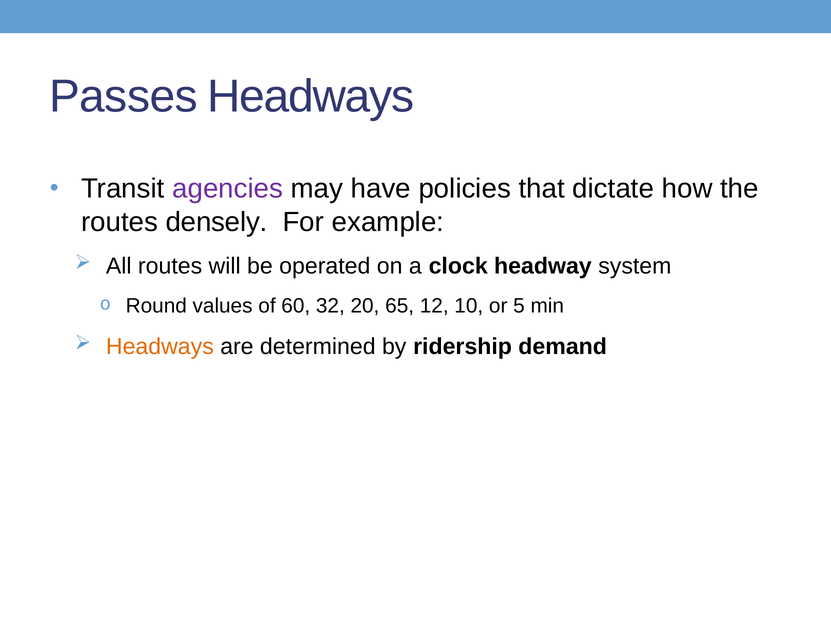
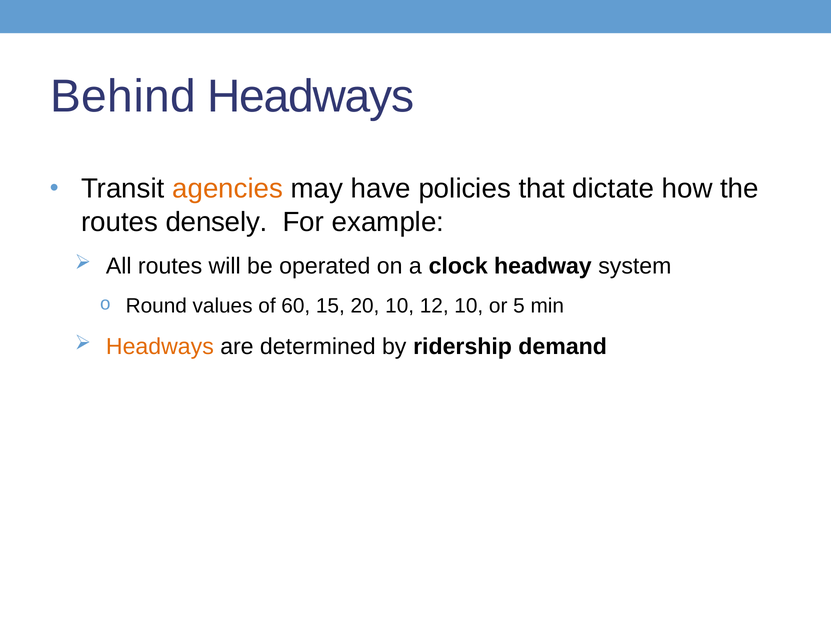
Passes: Passes -> Behind
agencies colour: purple -> orange
32: 32 -> 15
20 65: 65 -> 10
